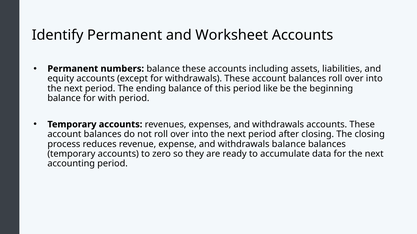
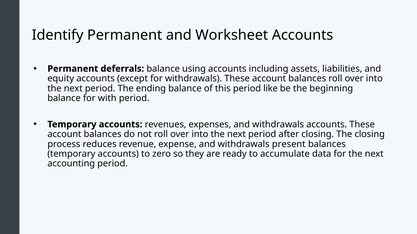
numbers: numbers -> deferrals
balance these: these -> using
withdrawals balance: balance -> present
